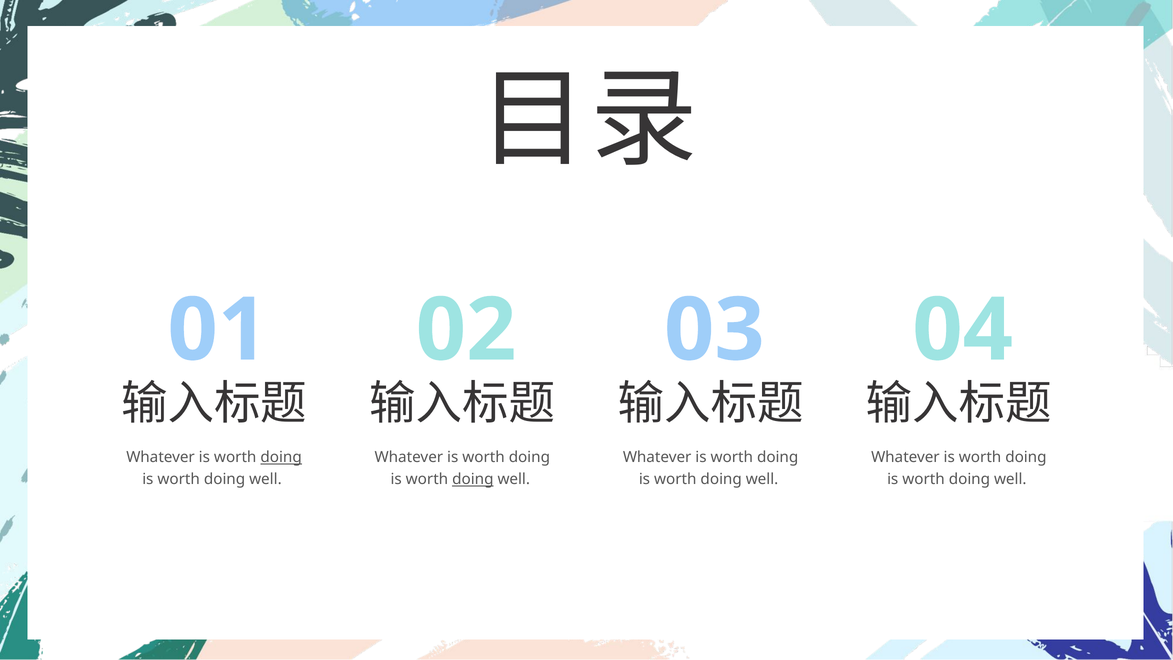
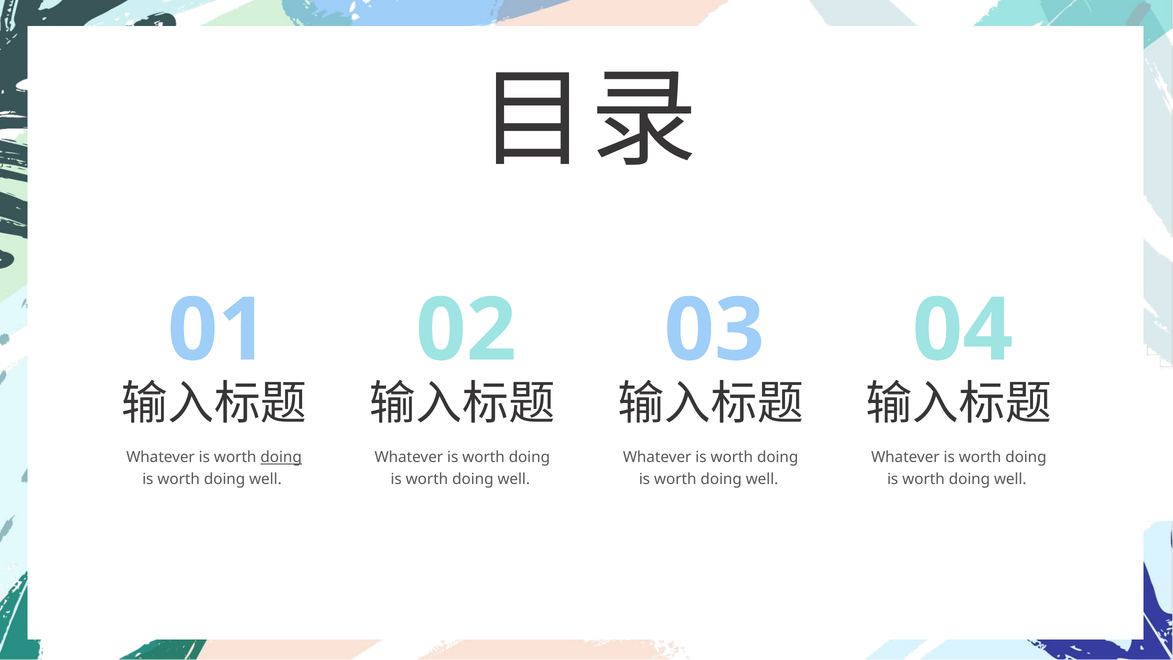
doing at (473, 479) underline: present -> none
